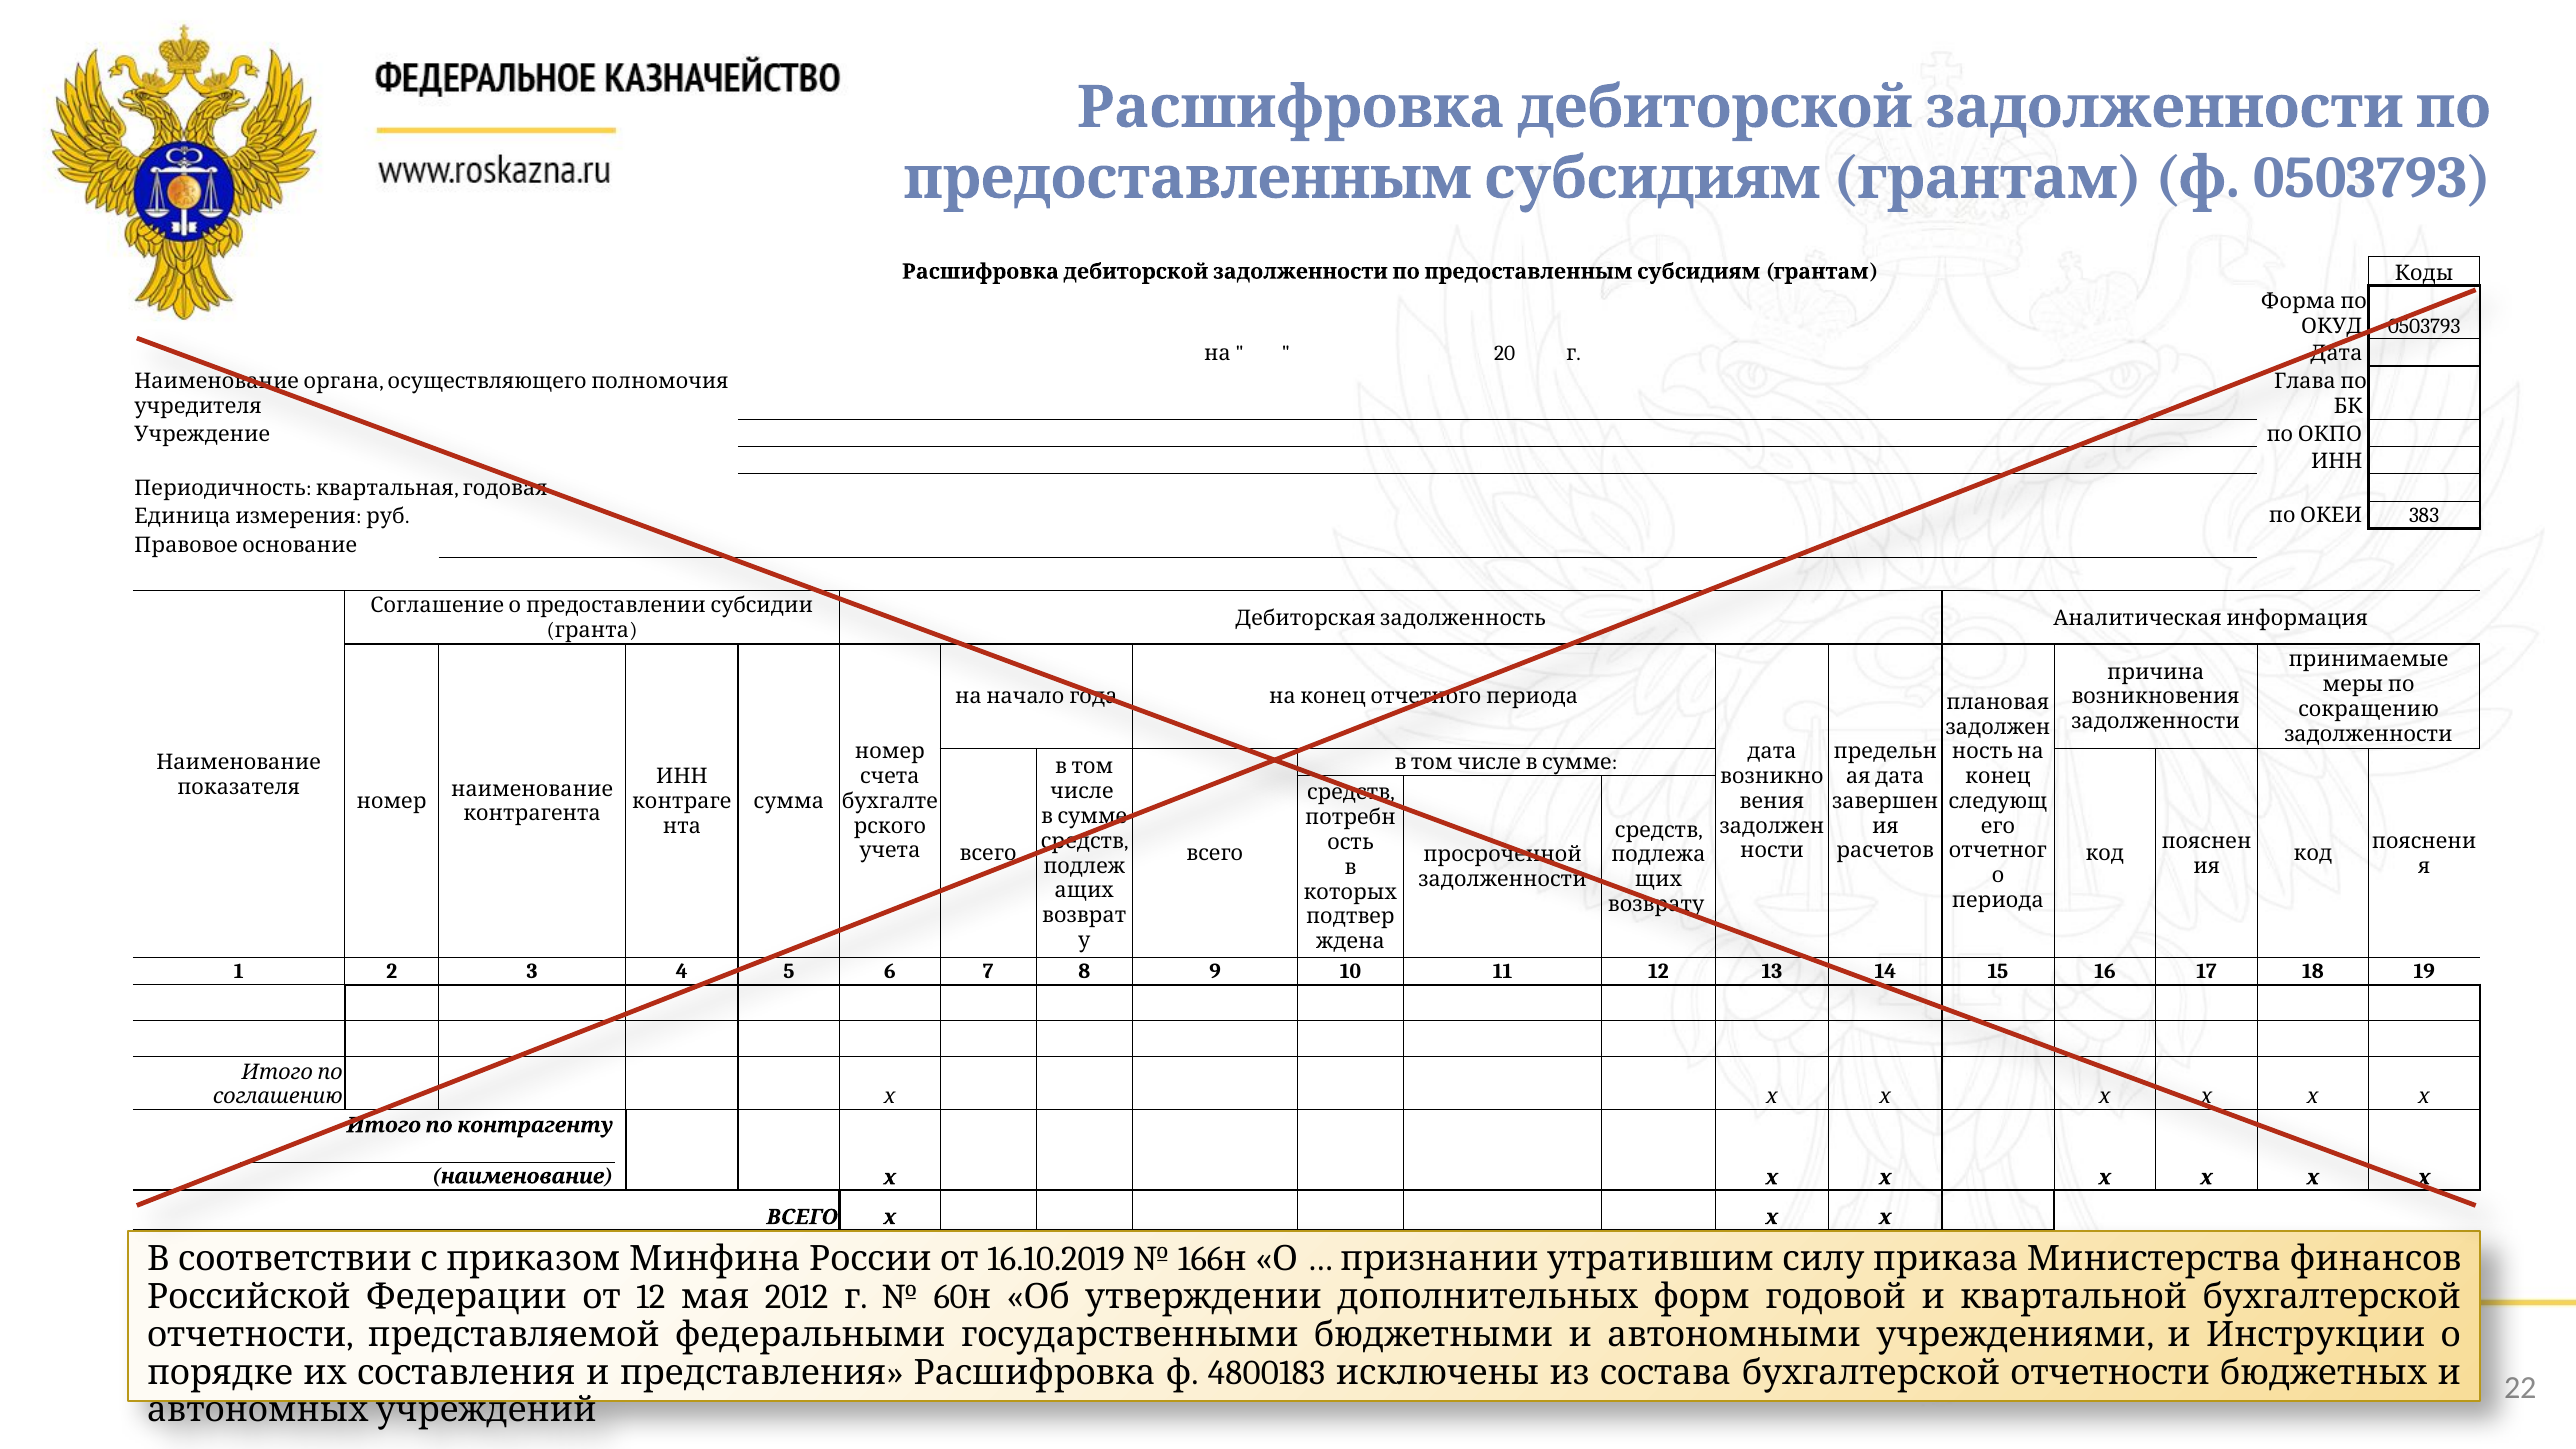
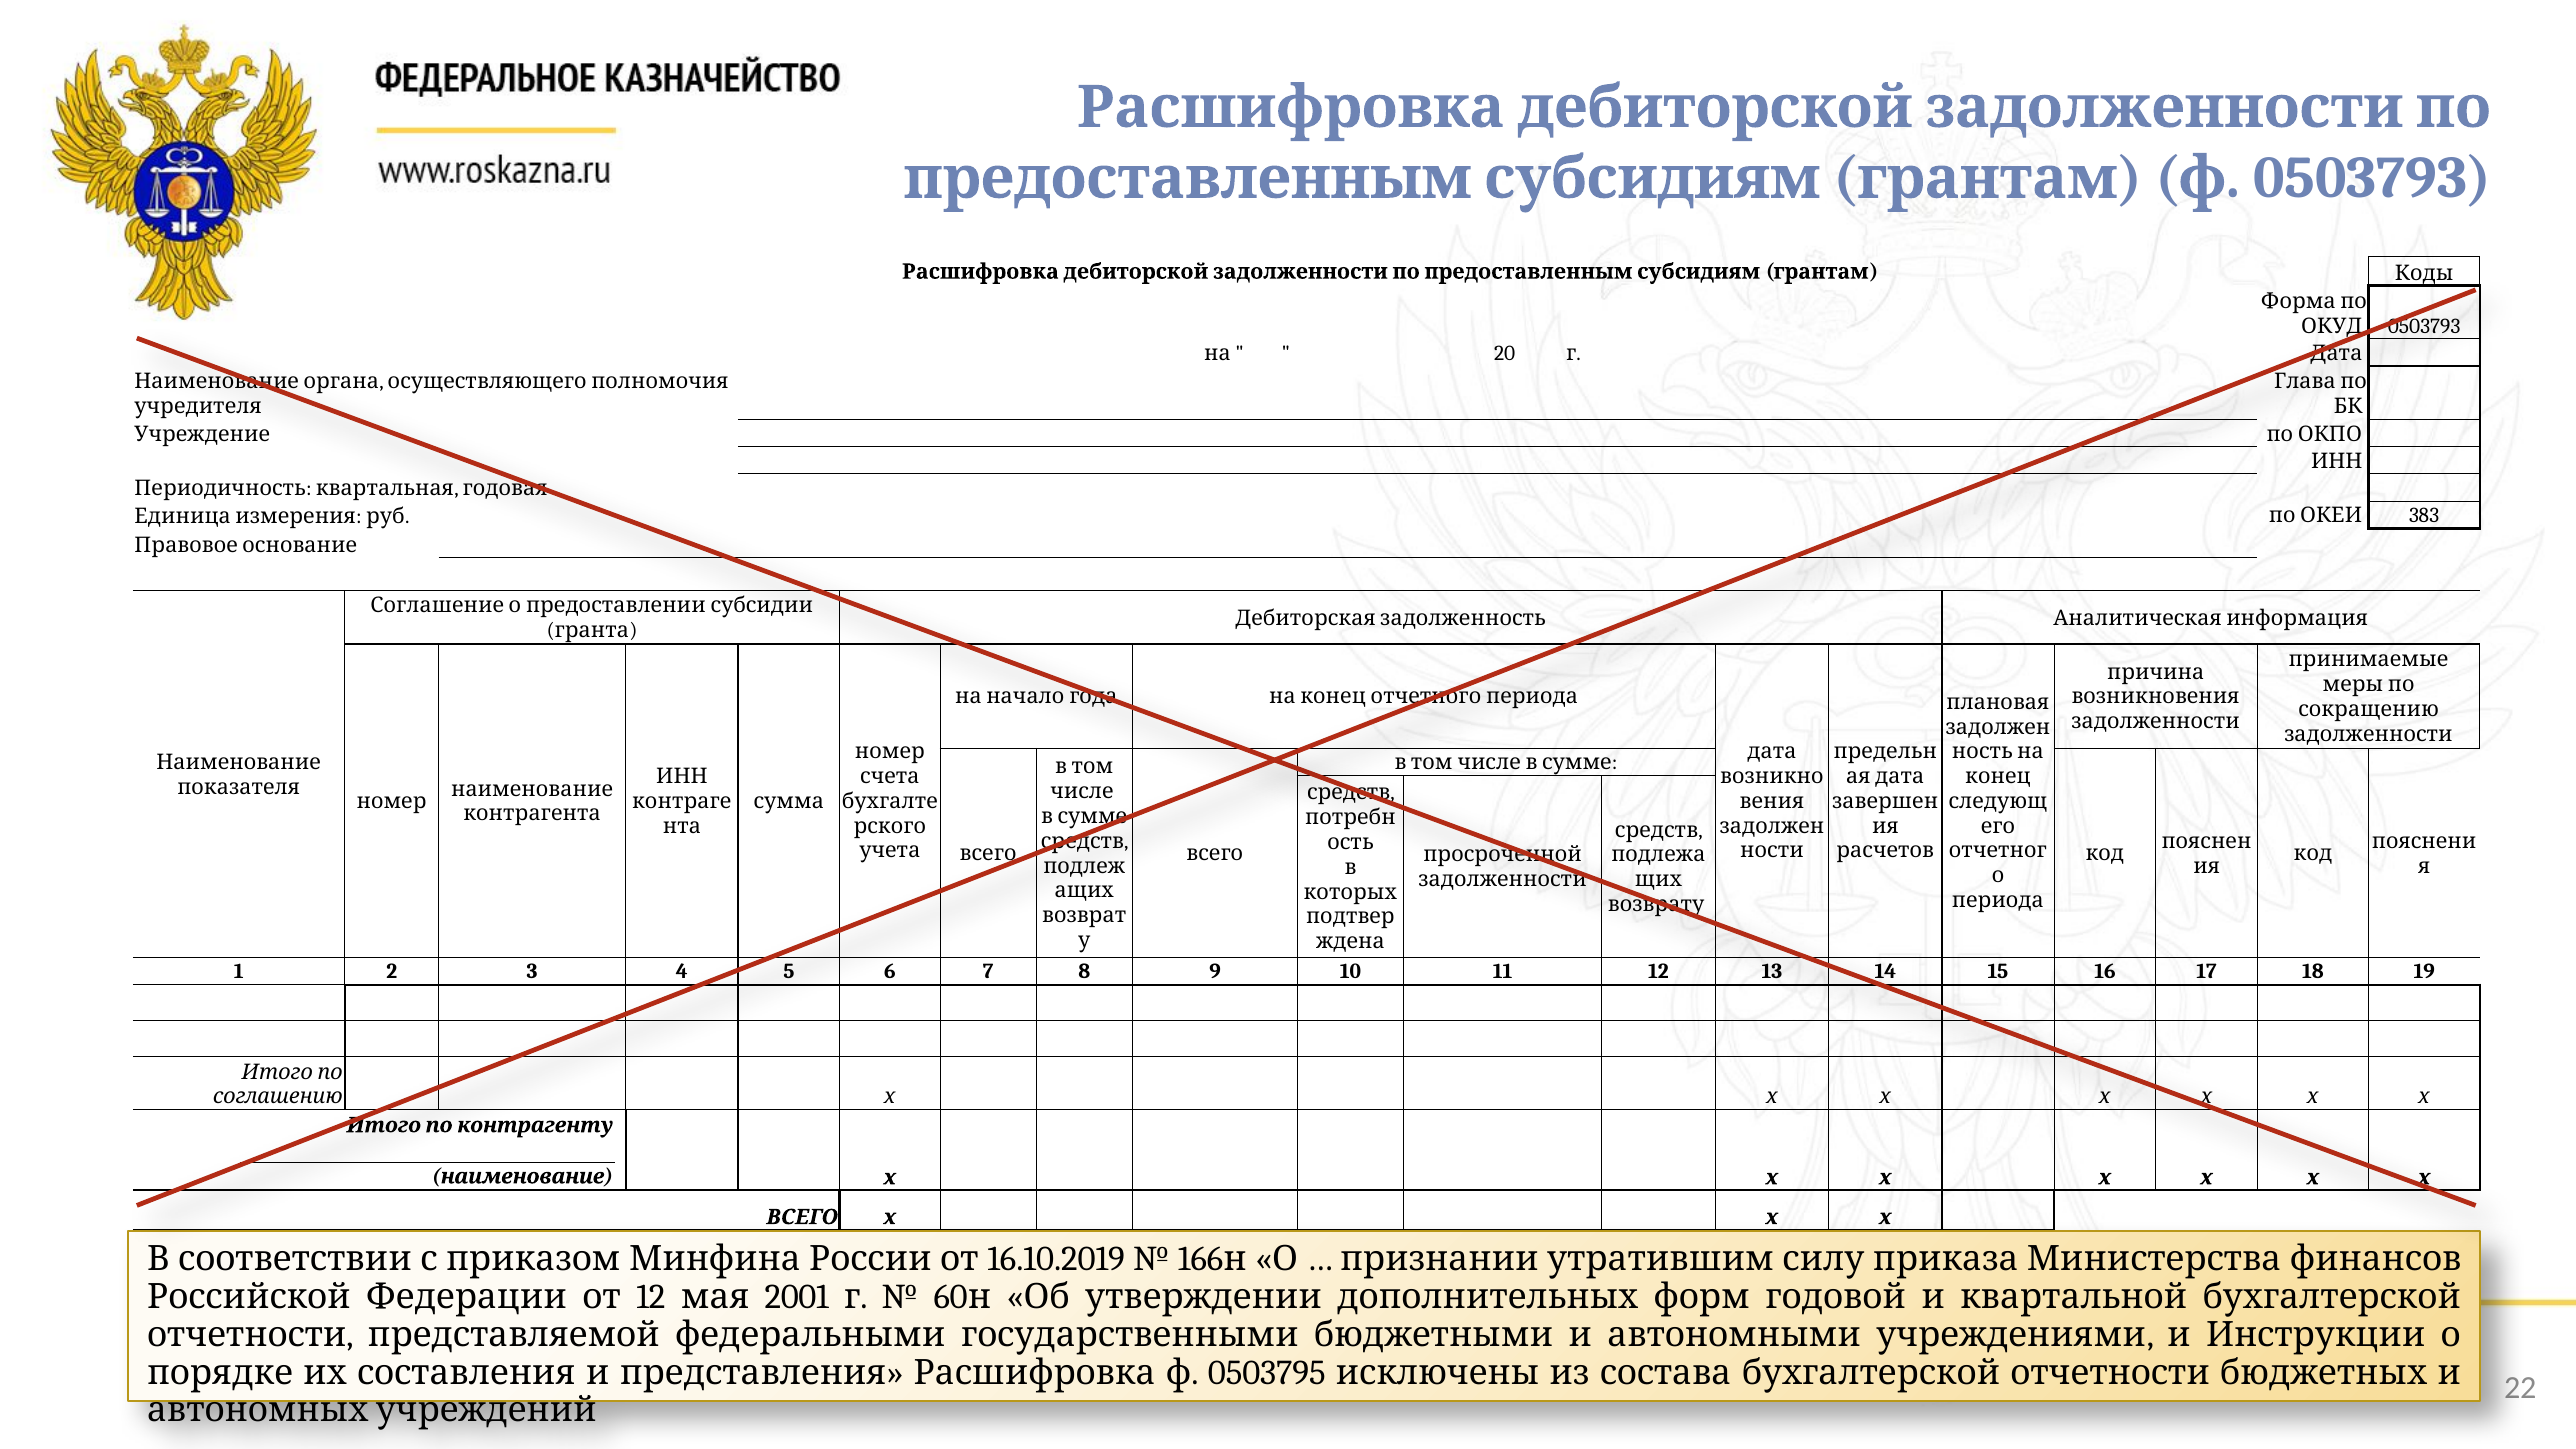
2012: 2012 -> 2001
4800183: 4800183 -> 0503795
